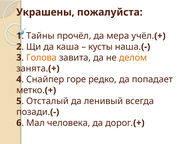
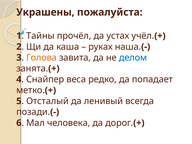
мера: мера -> устах
кусты: кусты -> руках
делом colour: orange -> blue
горе: горе -> веса
